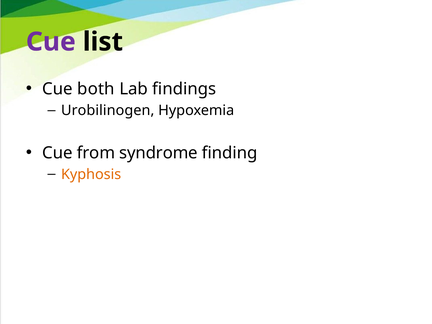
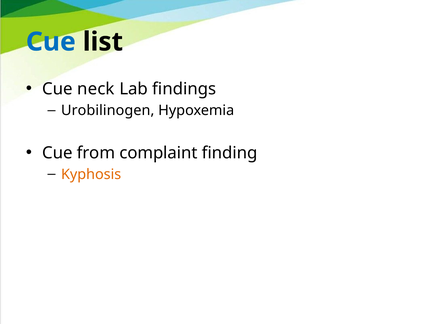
Cue at (51, 42) colour: purple -> blue
both: both -> neck
syndrome: syndrome -> complaint
